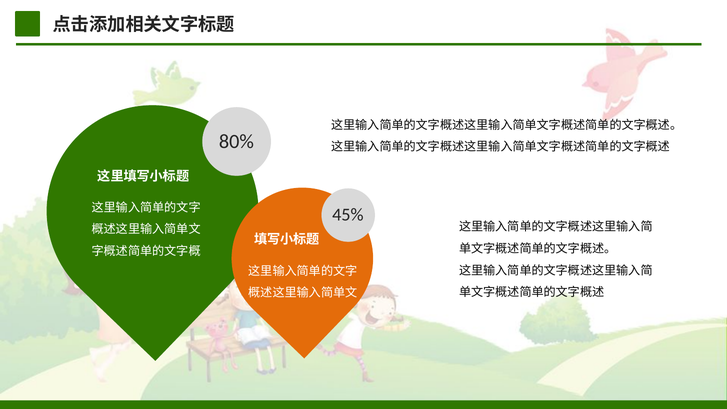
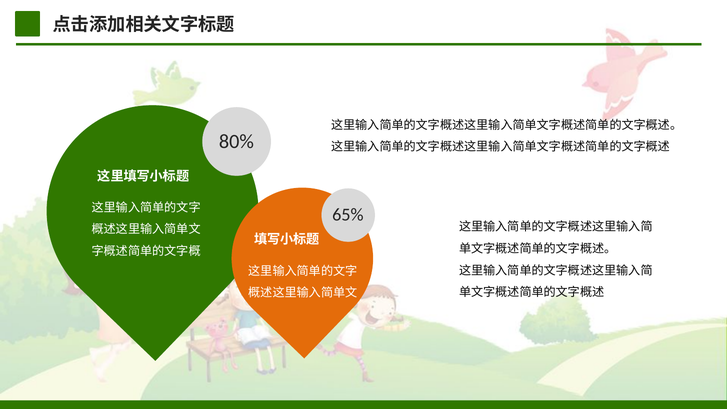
45%: 45% -> 65%
